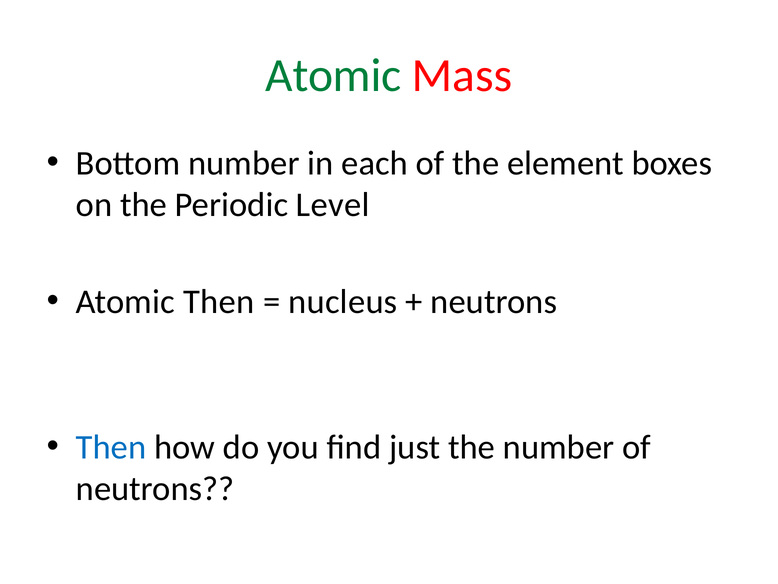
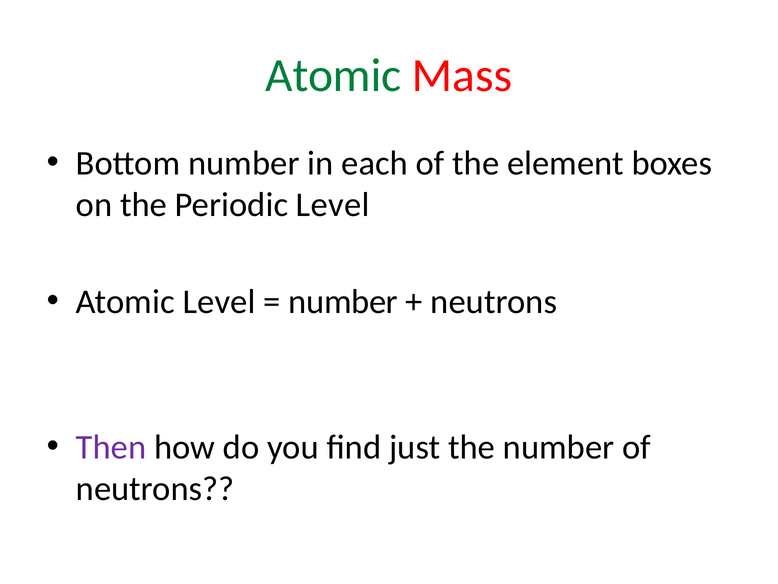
Atomic Then: Then -> Level
nucleus at (343, 302): nucleus -> number
Then at (111, 447) colour: blue -> purple
